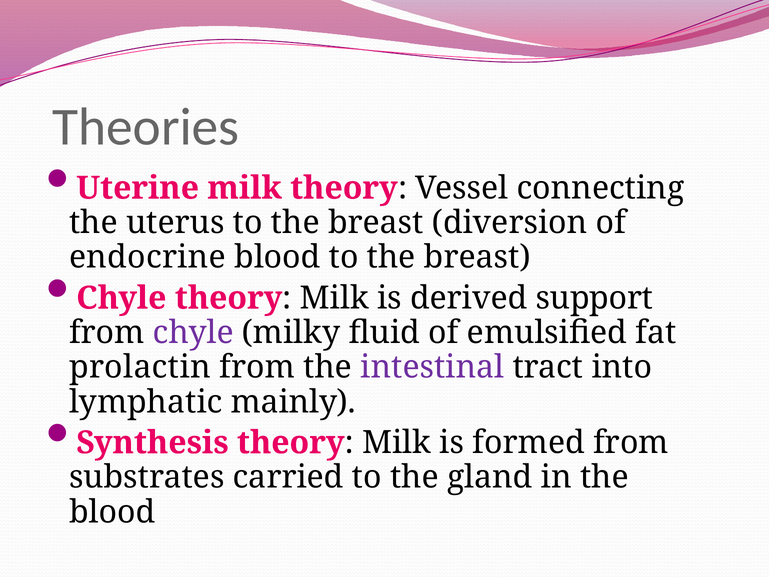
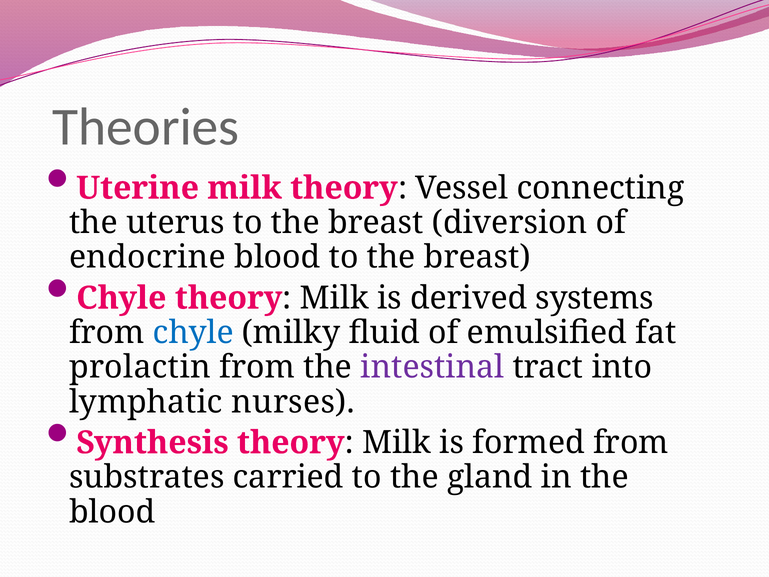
support: support -> systems
chyle at (193, 333) colour: purple -> blue
mainly: mainly -> nurses
